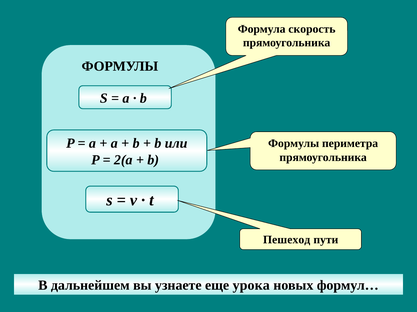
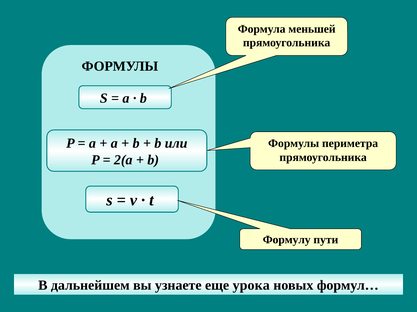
скорость: скорость -> меньшей
Пешеход: Пешеход -> Формулу
